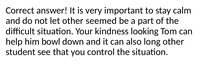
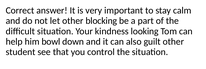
seemed: seemed -> blocking
long: long -> guilt
